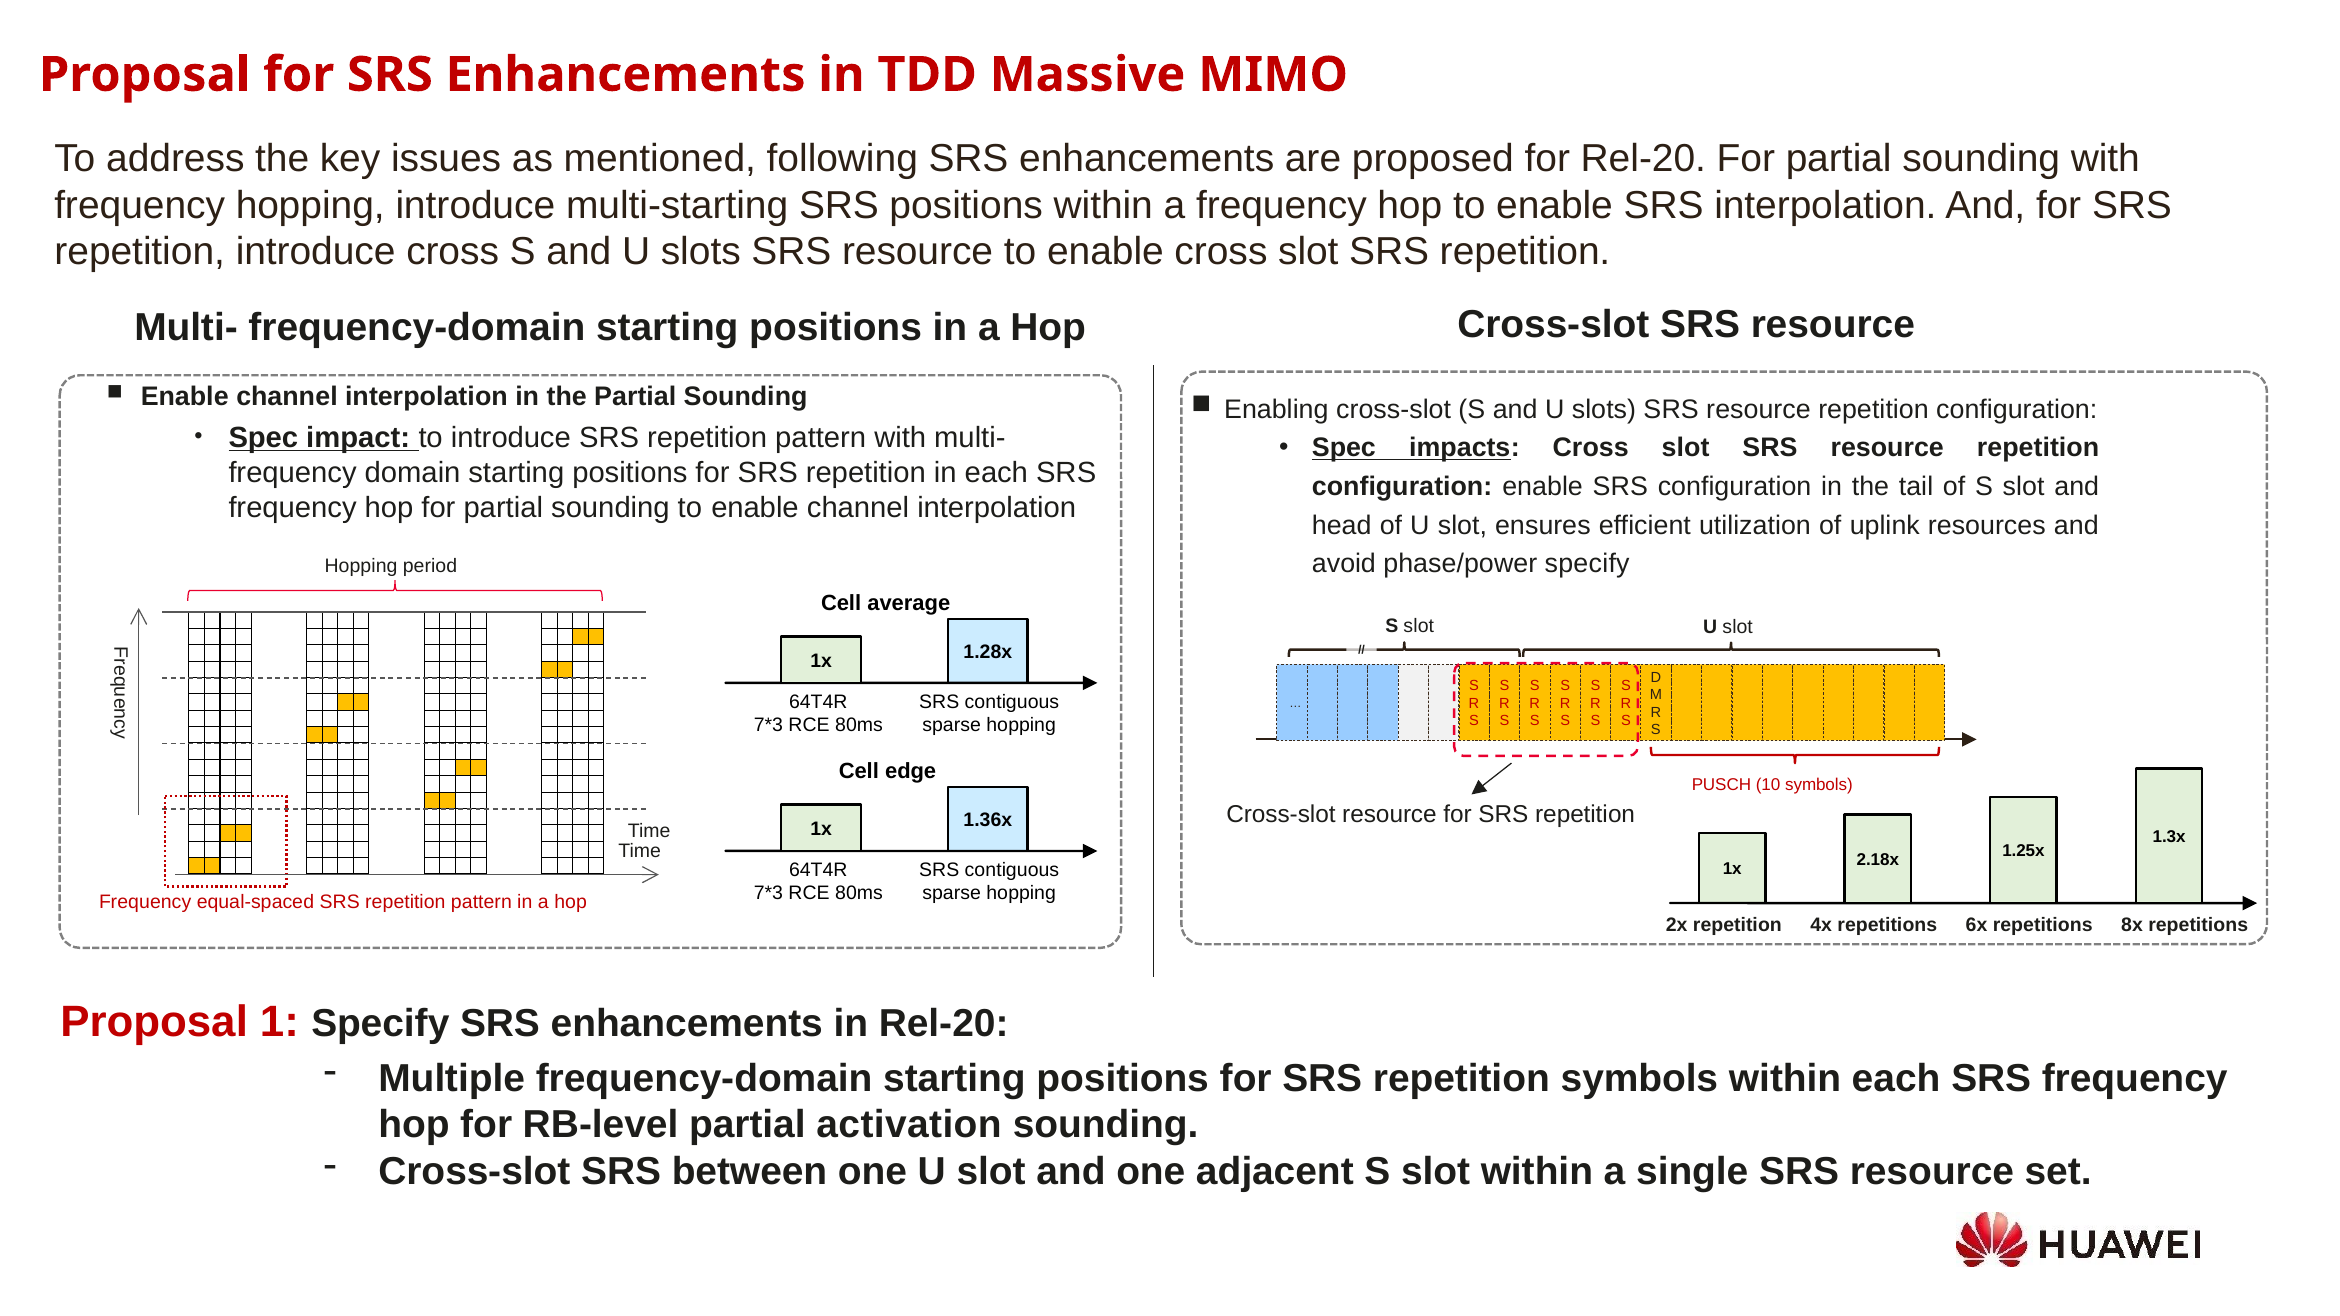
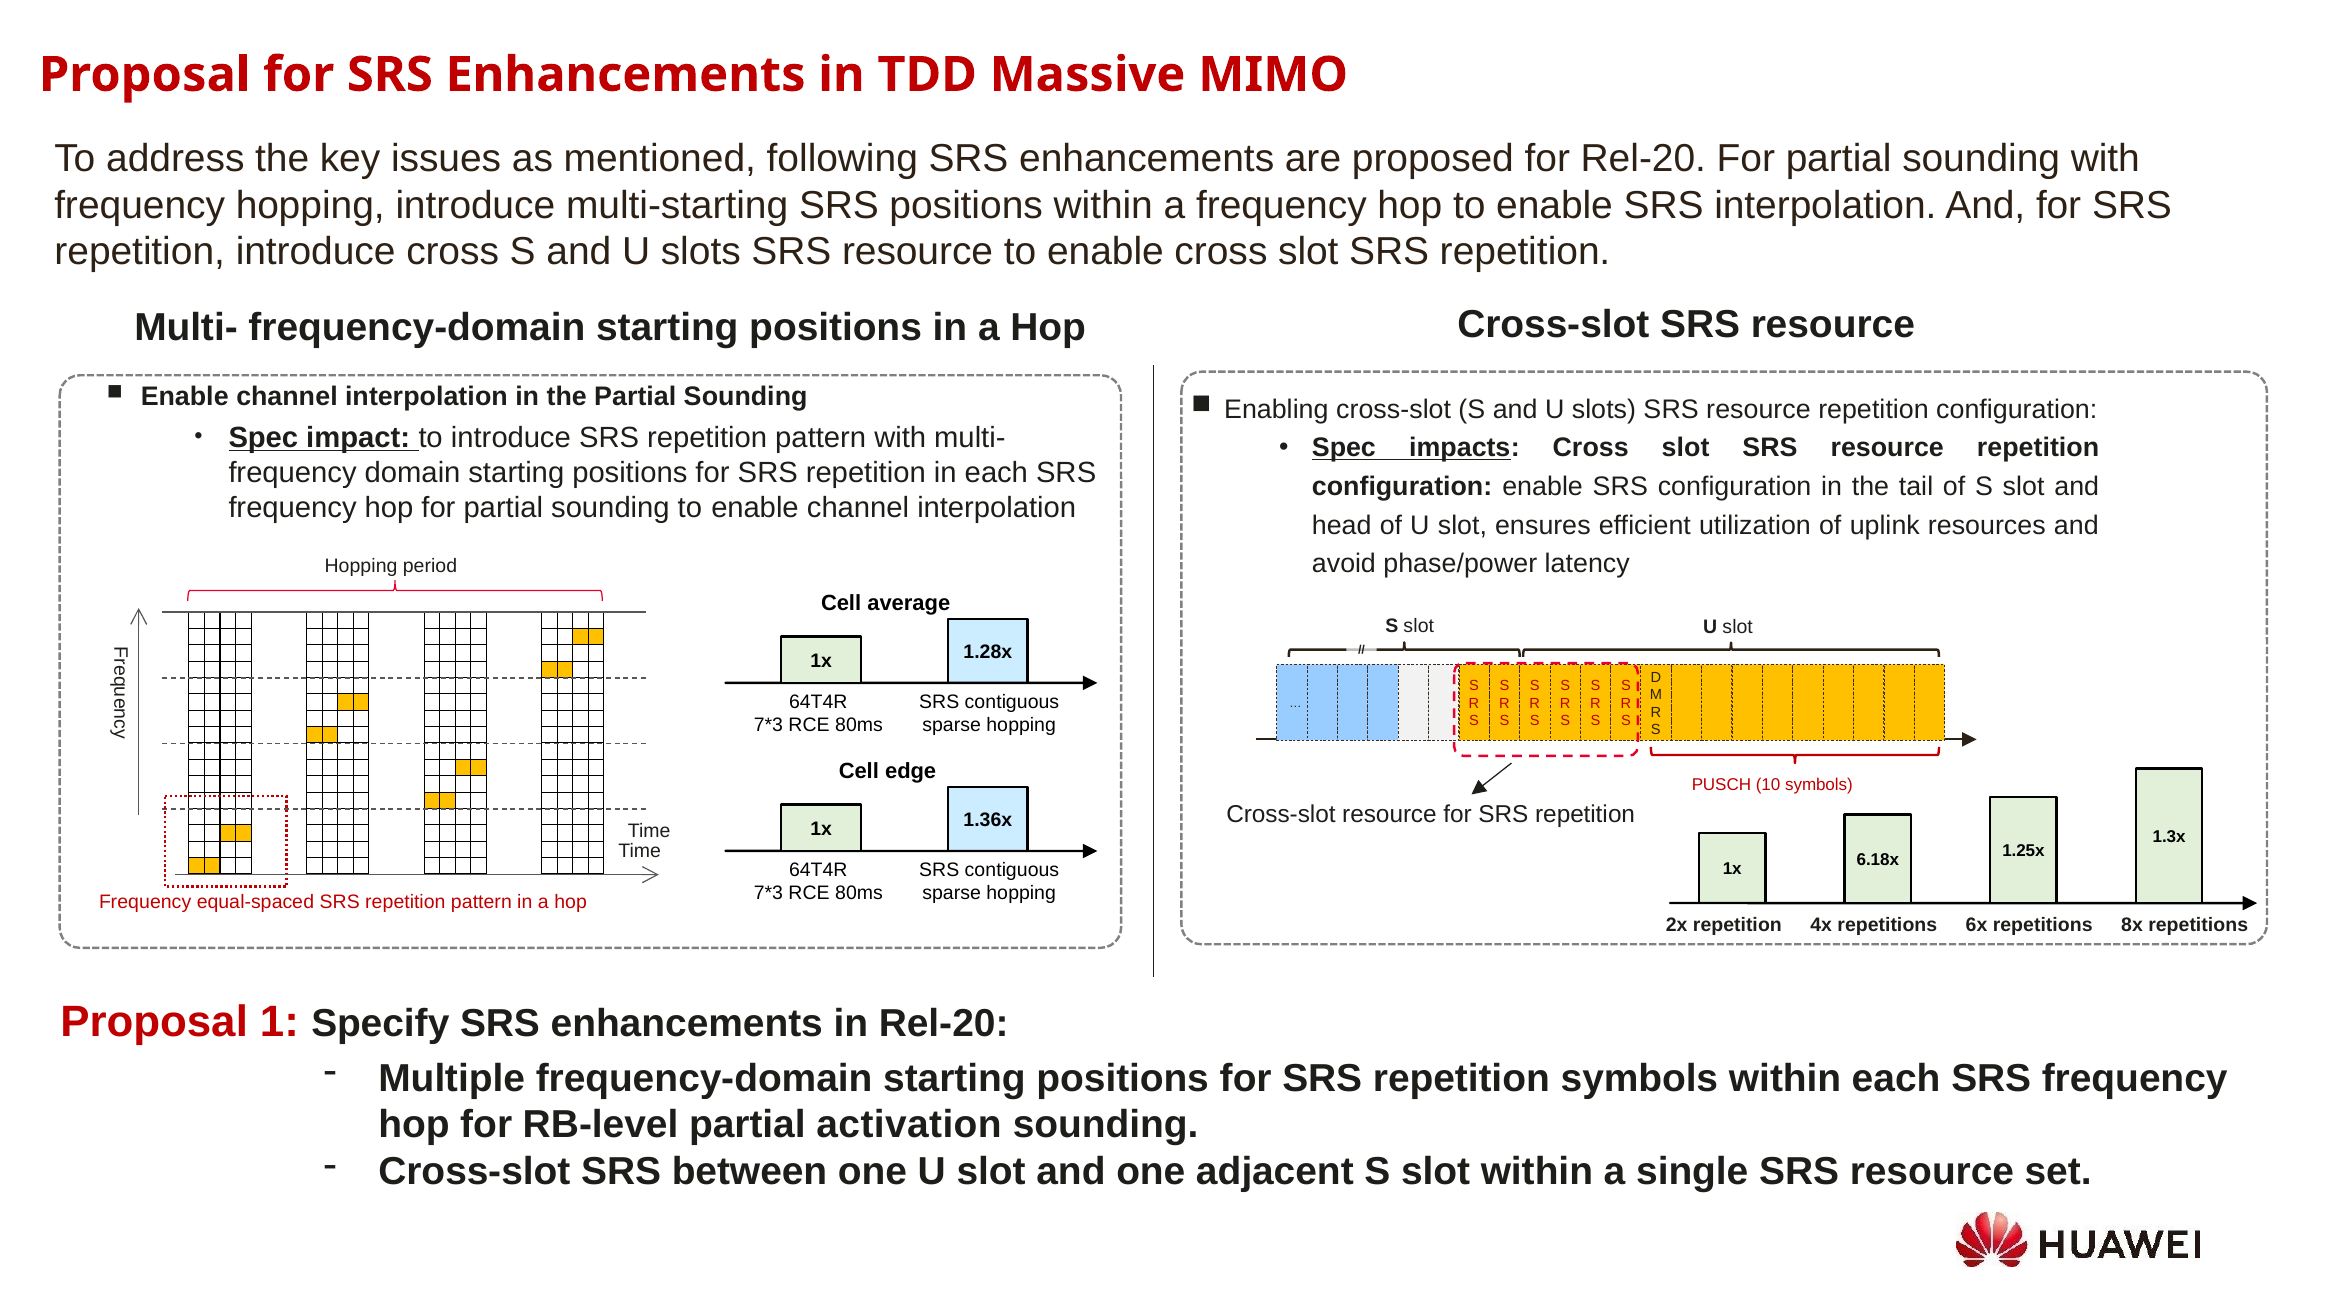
phase/power specify: specify -> latency
2.18x: 2.18x -> 6.18x
